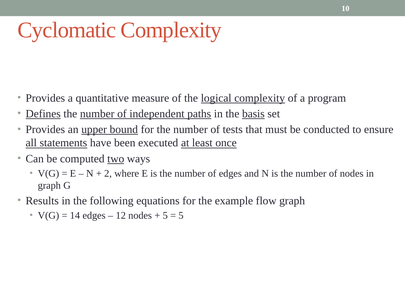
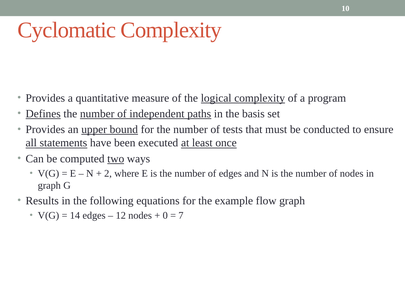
basis underline: present -> none
5 at (165, 216): 5 -> 0
5 at (181, 216): 5 -> 7
